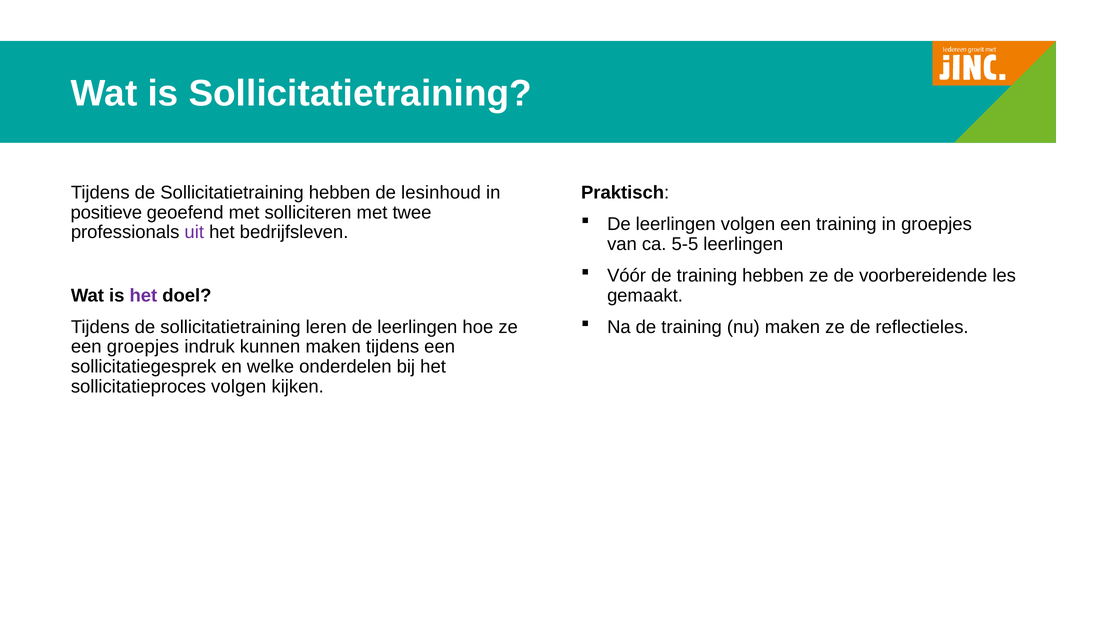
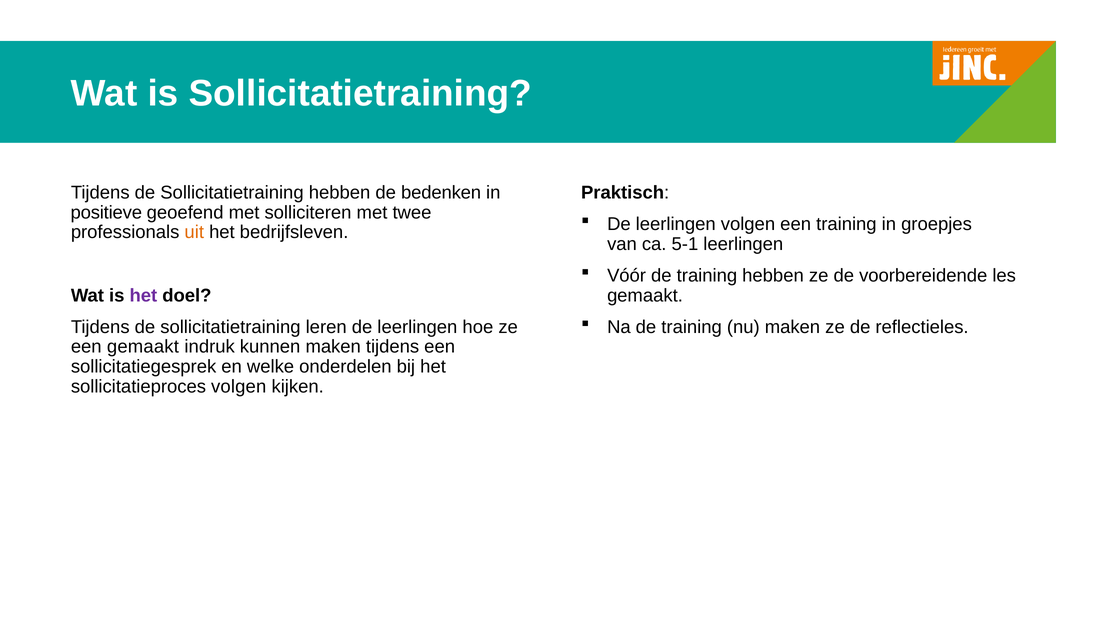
lesinhoud: lesinhoud -> bedenken
uit colour: purple -> orange
5-5: 5-5 -> 5-1
een groepjes: groepjes -> gemaakt
